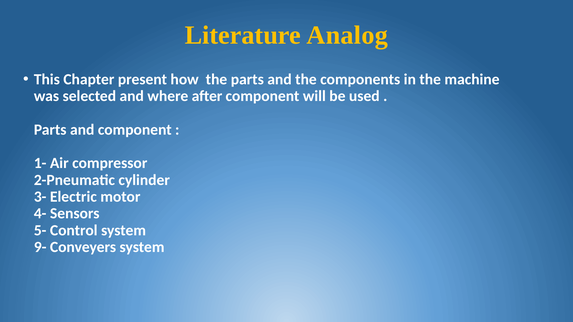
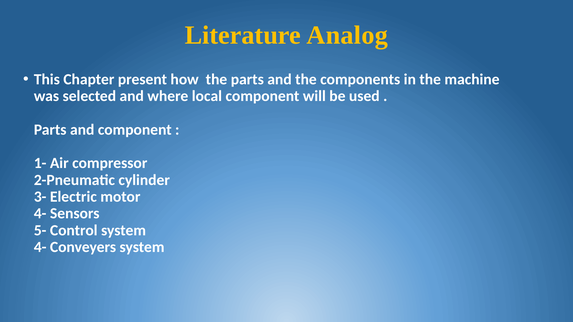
after: after -> local
9- at (40, 247): 9- -> 4-
